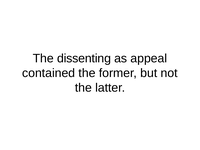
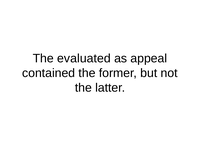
dissenting: dissenting -> evaluated
